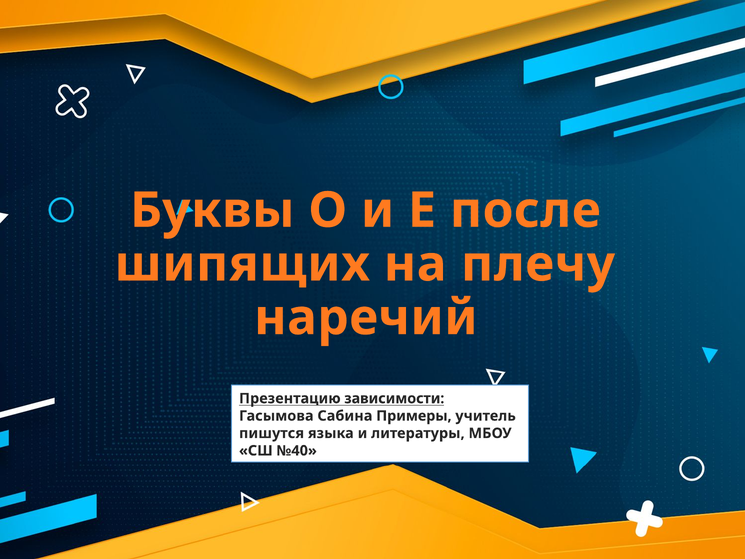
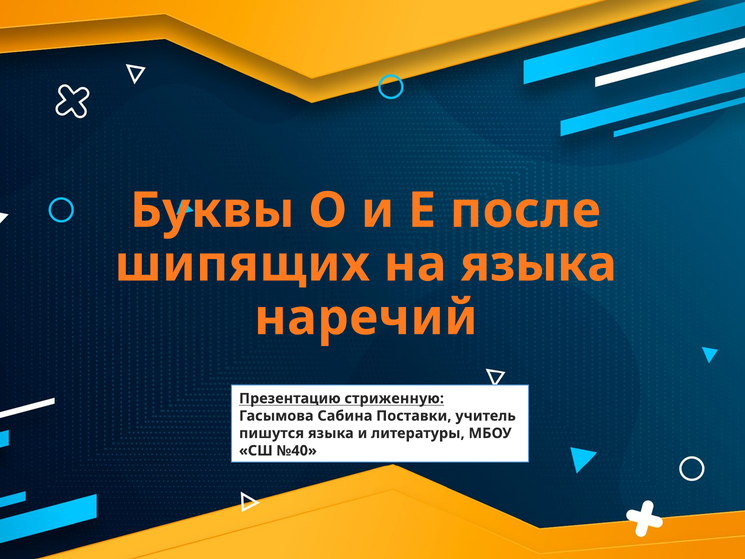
на плечу: плечу -> языка
зависимости: зависимости -> стриженную
Примеры: Примеры -> Поставки
